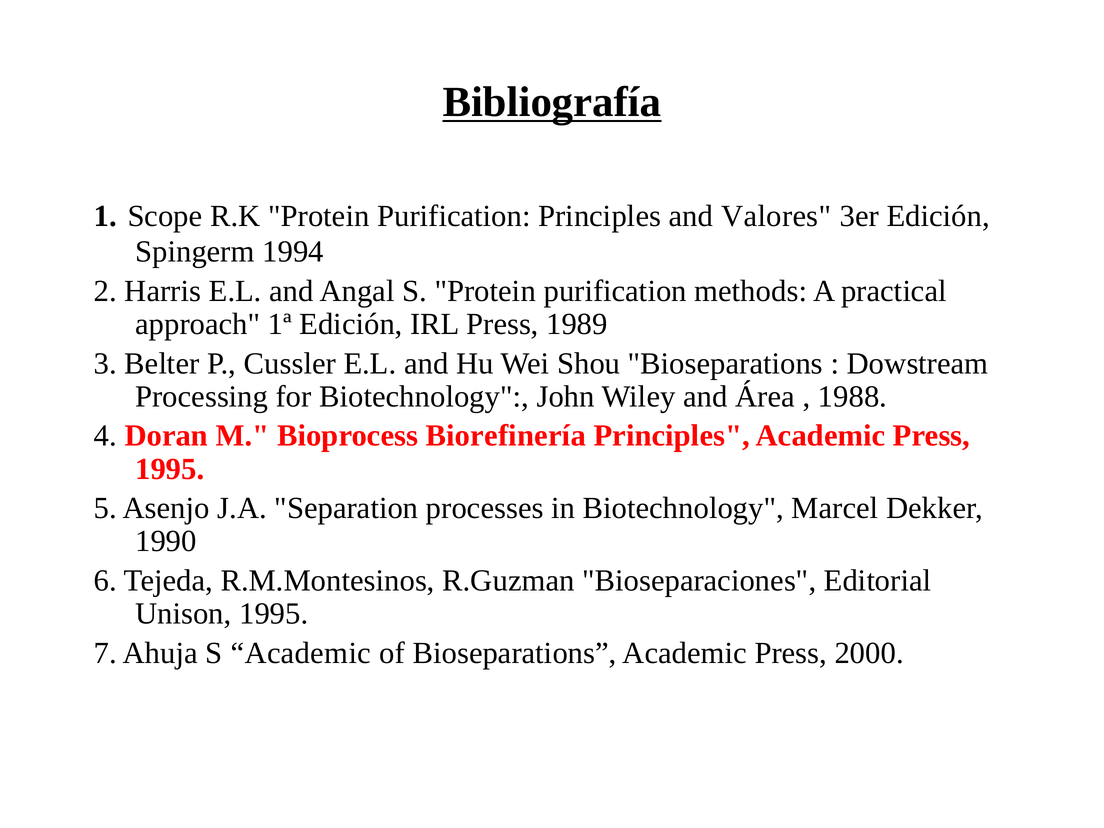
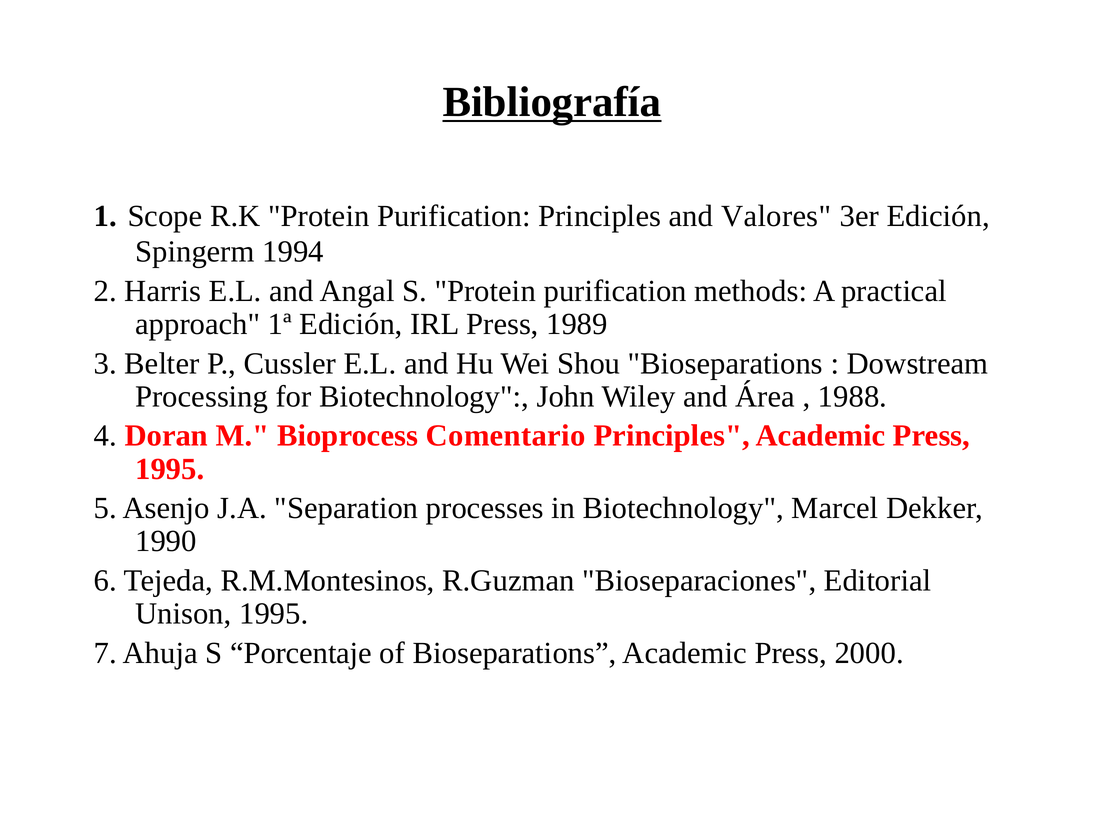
Biorefinería: Biorefinería -> Comentario
S Academic: Academic -> Porcentaje
